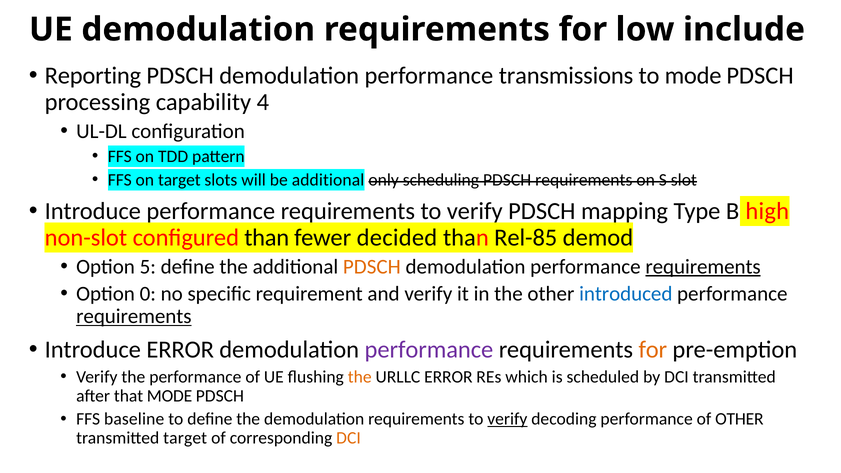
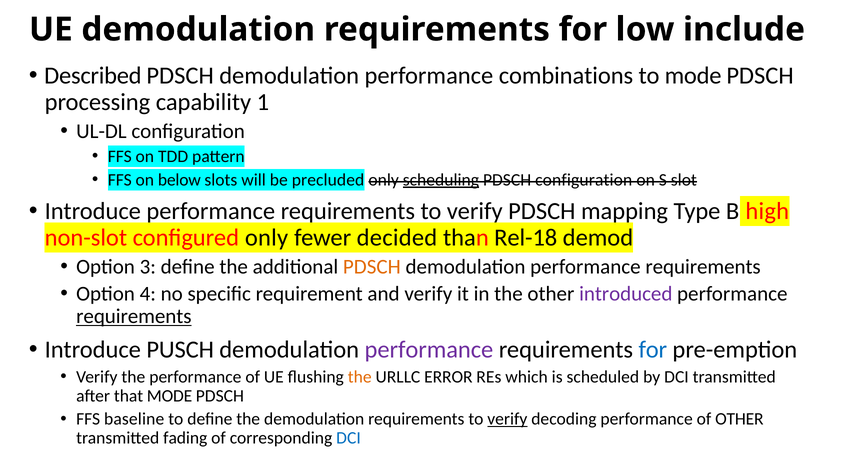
Reporting: Reporting -> Described
transmissions: transmissions -> combinations
4: 4 -> 1
on target: target -> below
be additional: additional -> precluded
scheduling underline: none -> present
PDSCH requirements: requirements -> configuration
configured than: than -> only
Rel-85: Rel-85 -> Rel-18
5: 5 -> 3
requirements at (703, 267) underline: present -> none
0: 0 -> 4
introduced colour: blue -> purple
Introduce ERROR: ERROR -> PUSCH
for at (653, 350) colour: orange -> blue
transmitted target: target -> fading
DCI at (349, 438) colour: orange -> blue
